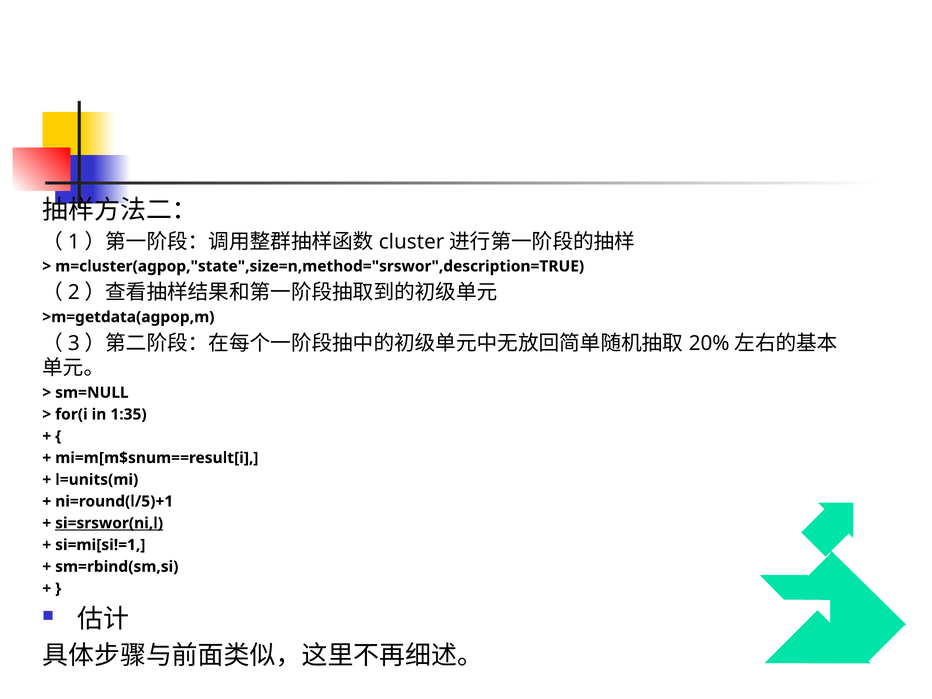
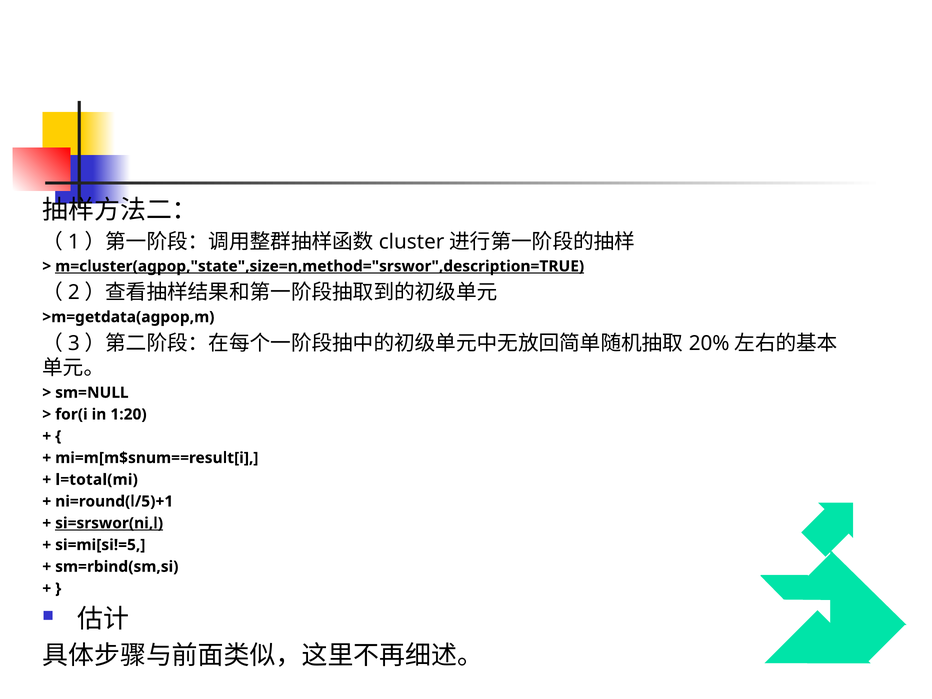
m=cluster(agpop,"state",size=n,method="srswor",description=TRUE underline: none -> present
1:35: 1:35 -> 1:20
l=units(mi: l=units(mi -> l=total(mi
si=mi[si!=1: si=mi[si!=1 -> si=mi[si!=5
